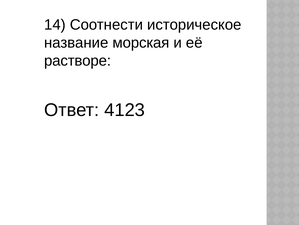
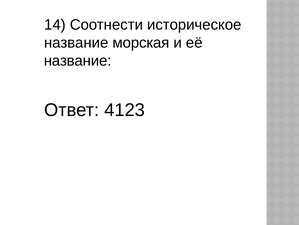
растворе at (78, 61): растворе -> название
